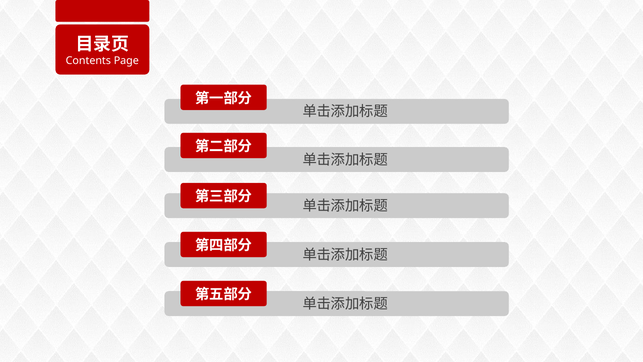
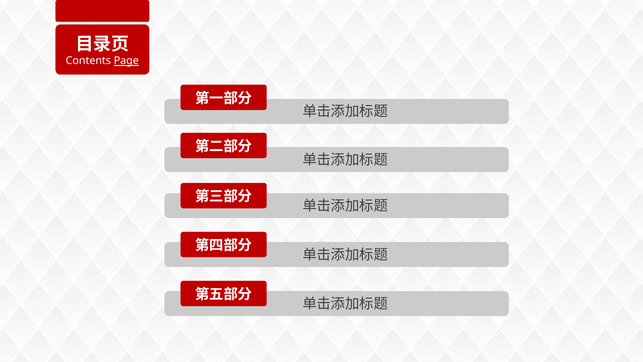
Page underline: none -> present
